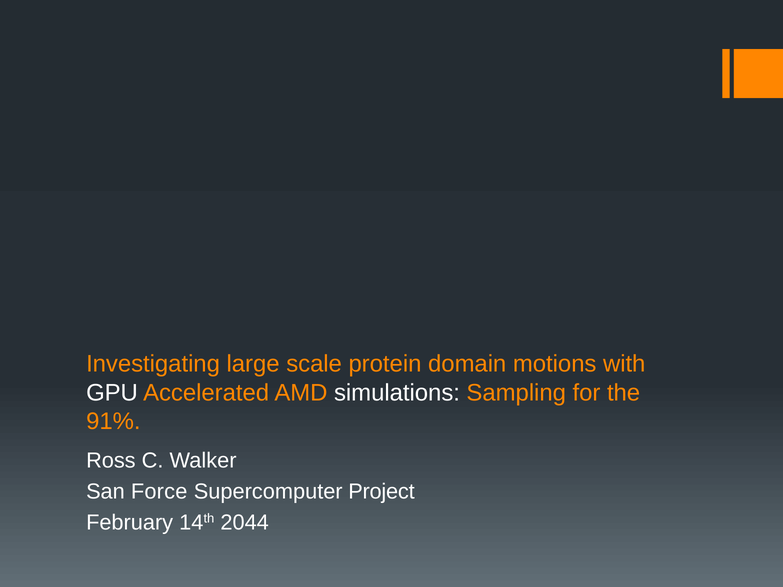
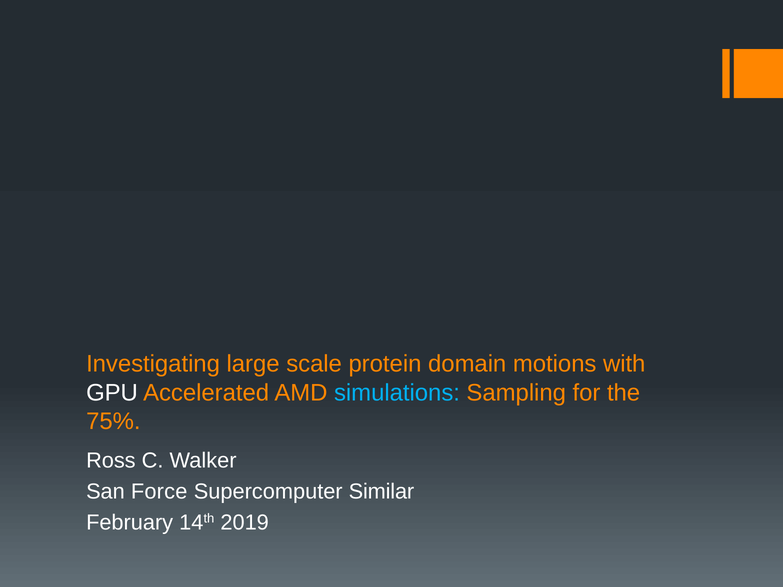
simulations colour: white -> light blue
91%: 91% -> 75%
Project: Project -> Similar
2044: 2044 -> 2019
